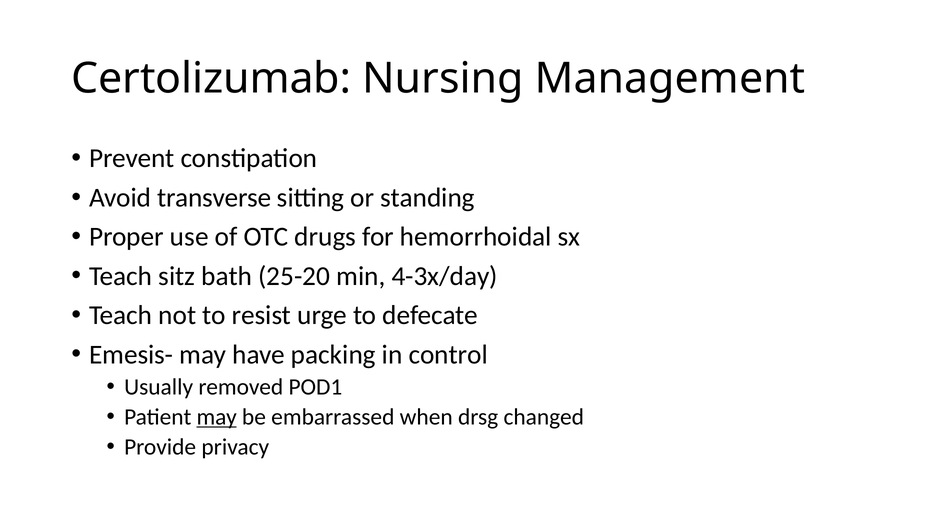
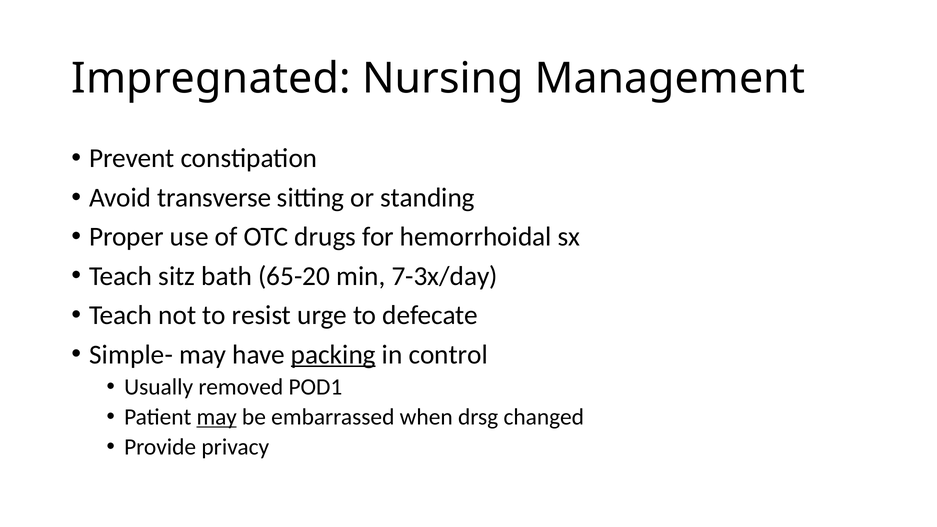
Certolizumab: Certolizumab -> Impregnated
25-20: 25-20 -> 65-20
4-3x/day: 4-3x/day -> 7-3x/day
Emesis-: Emesis- -> Simple-
packing underline: none -> present
